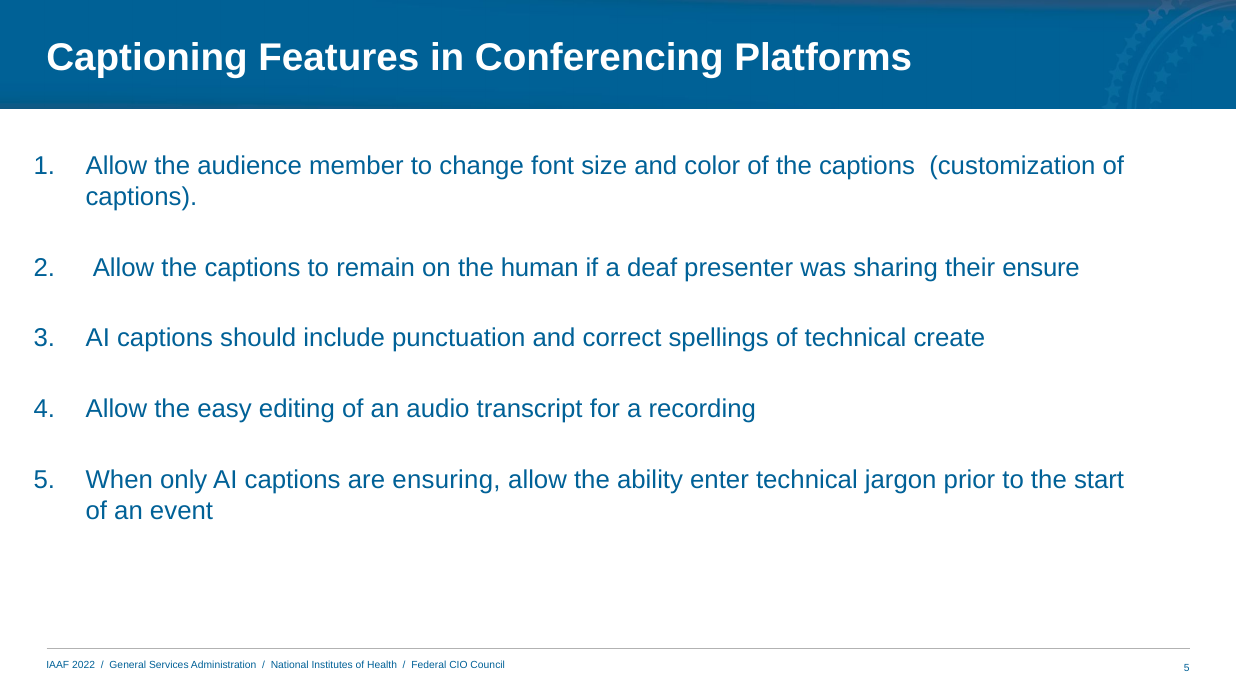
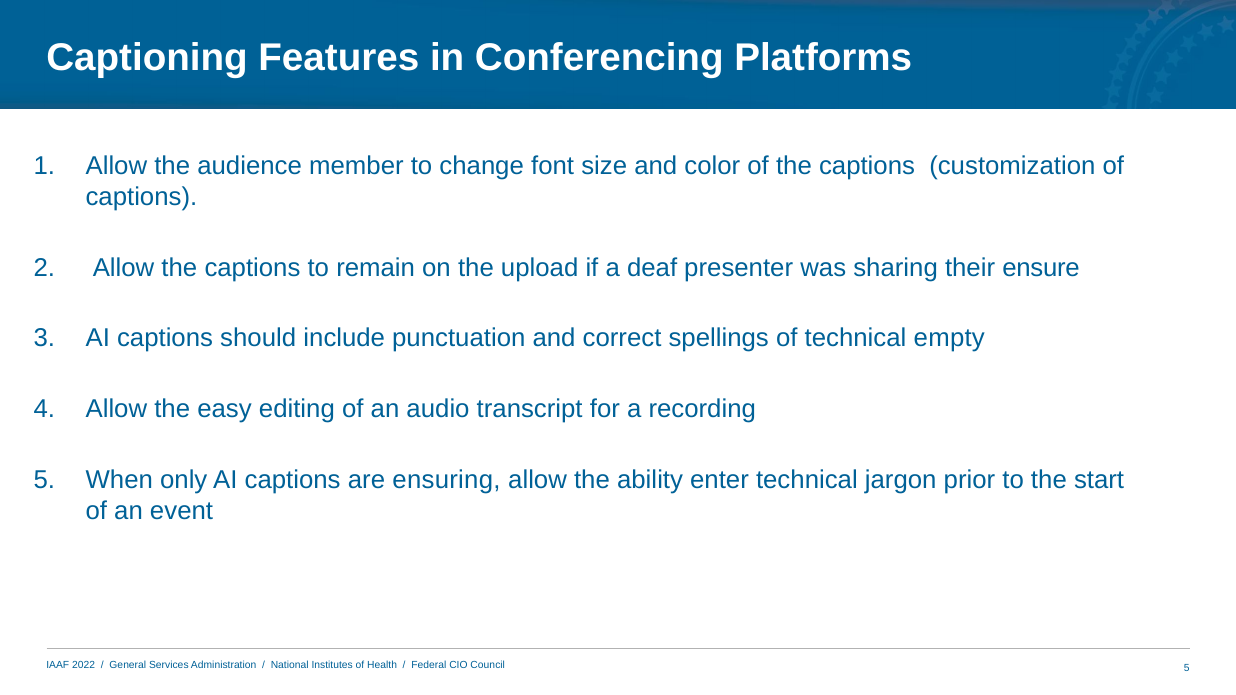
human: human -> upload
create: create -> empty
